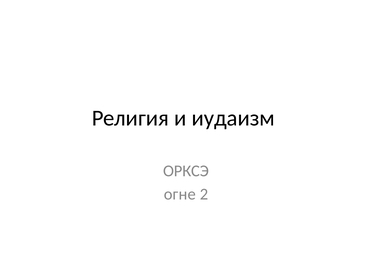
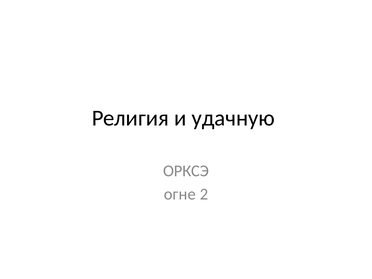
иудаизм: иудаизм -> удачную
